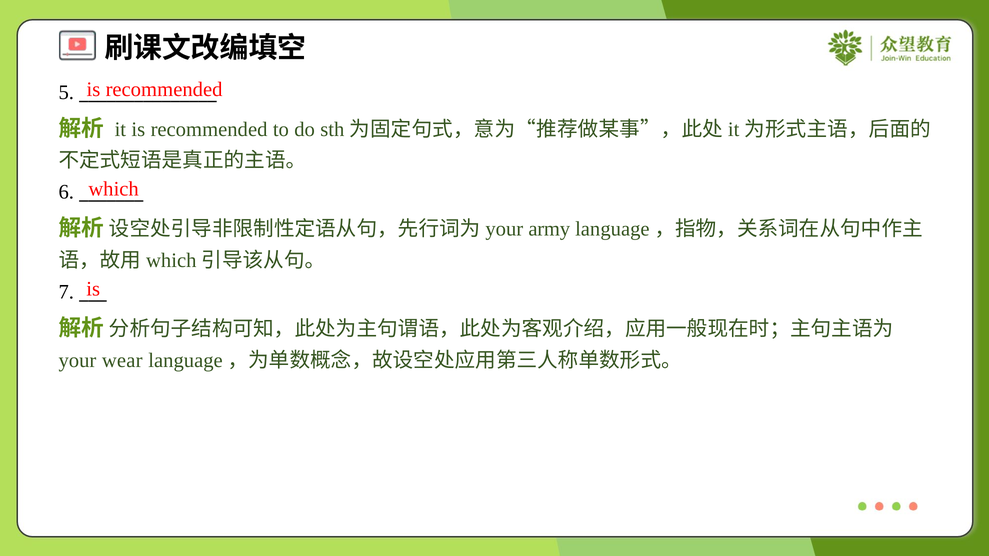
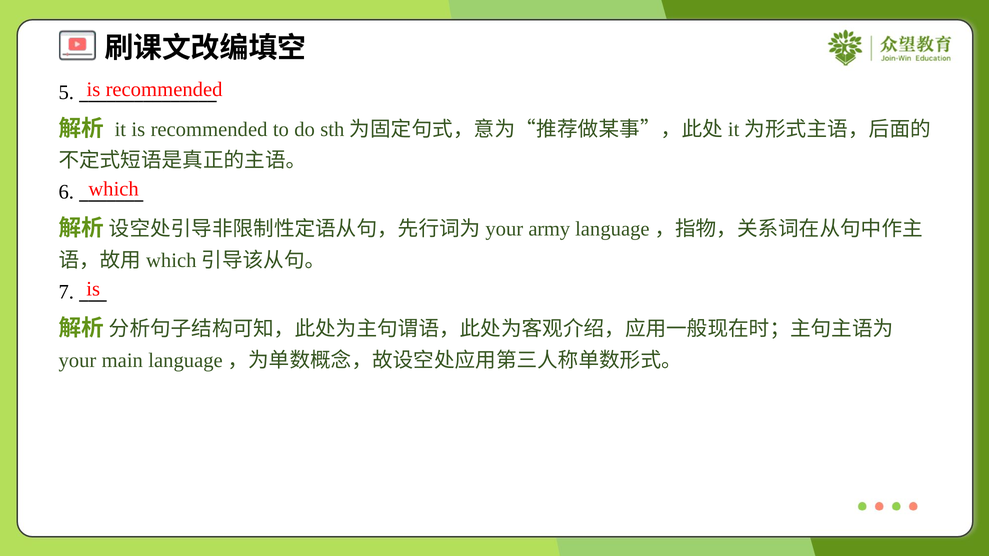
wear: wear -> main
